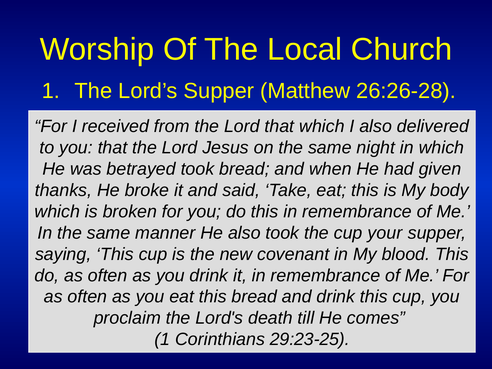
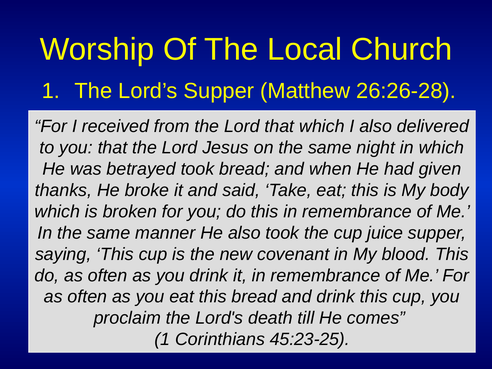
your: your -> juice
29:23-25: 29:23-25 -> 45:23-25
